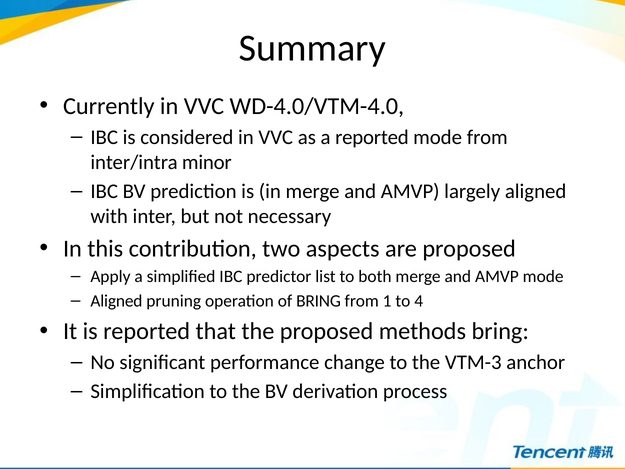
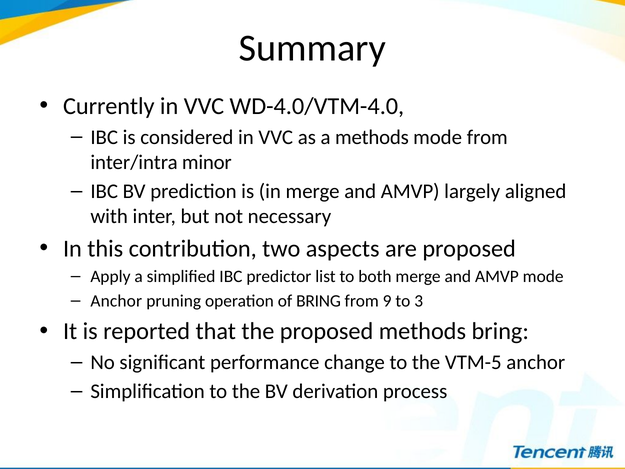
a reported: reported -> methods
Aligned at (116, 301): Aligned -> Anchor
1: 1 -> 9
4: 4 -> 3
VTM-3: VTM-3 -> VTM-5
